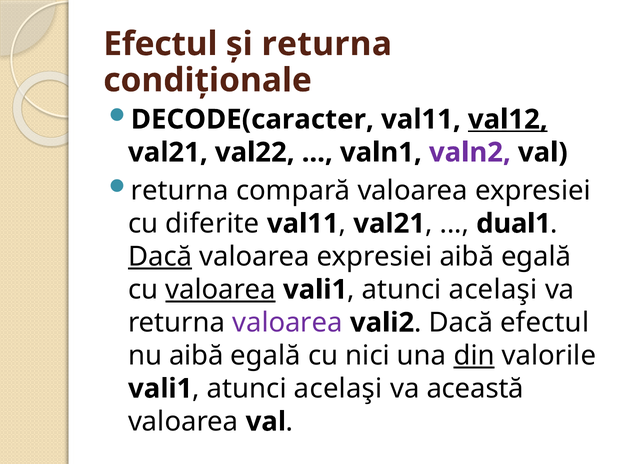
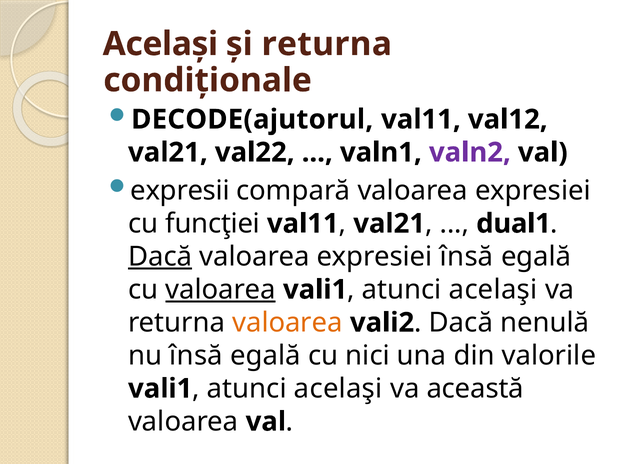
Efectul at (160, 44): Efectul -> Acelaşi
DECODE(caracter: DECODE(caracter -> DECODE(ajutorul
val12 underline: present -> none
returna at (180, 191): returna -> expresii
diferite: diferite -> funcţiei
expresiei aibă: aibă -> însă
valoarea at (287, 323) colour: purple -> orange
Dacă efectul: efectul -> nenulă
nu aibă: aibă -> însă
din underline: present -> none
